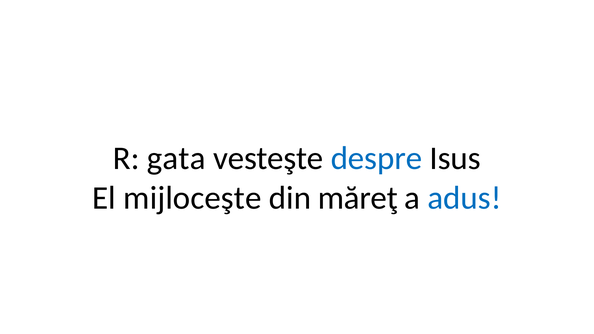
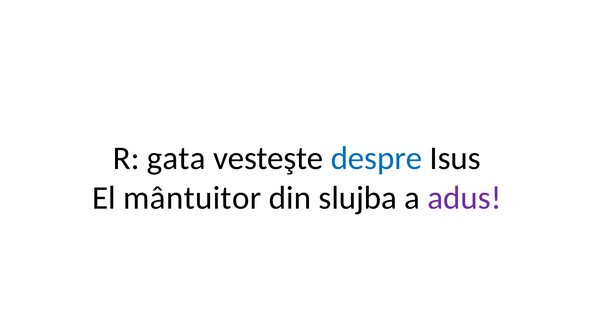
mijloceşte: mijloceşte -> mântuitor
măreţ: măreţ -> slujba
adus colour: blue -> purple
